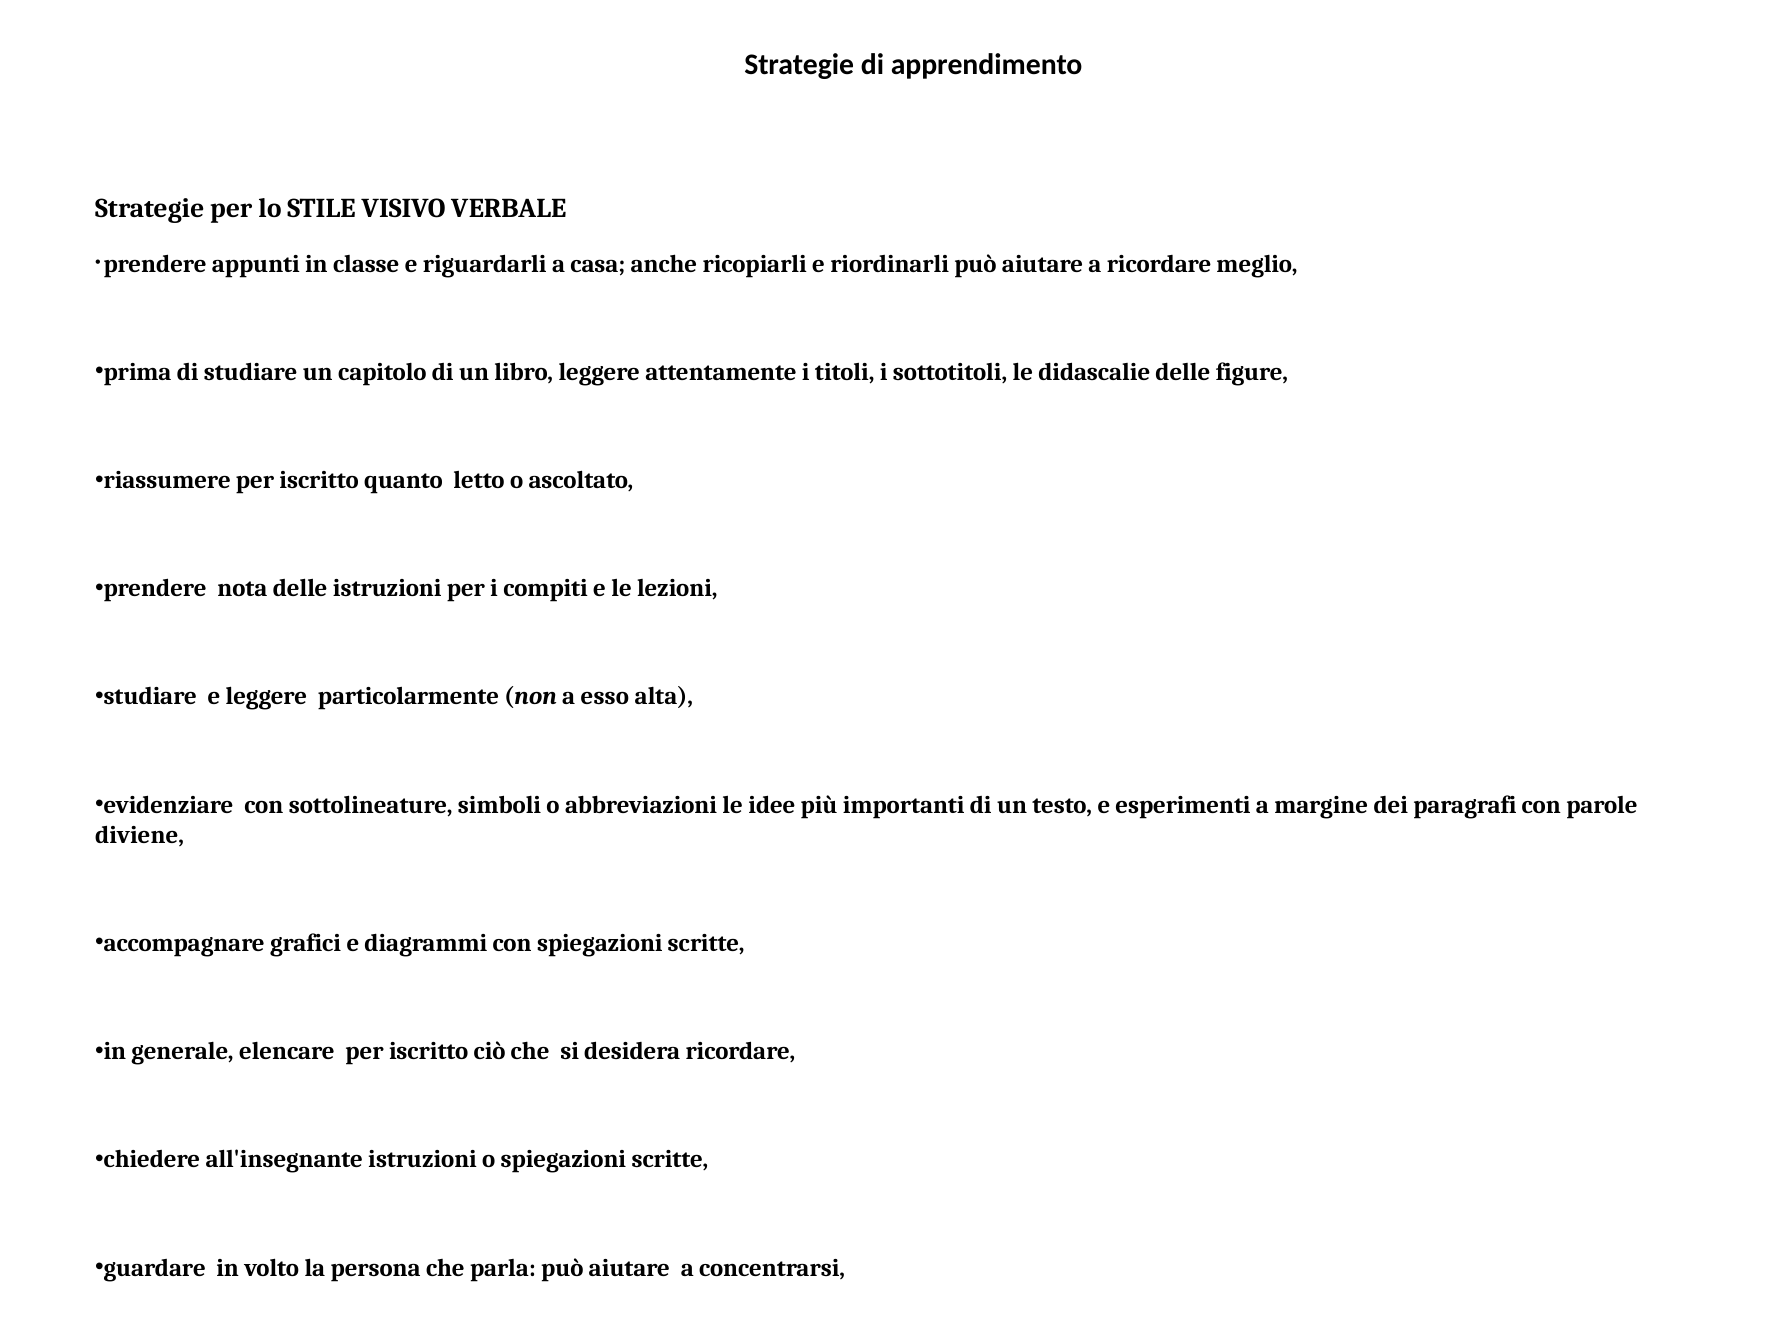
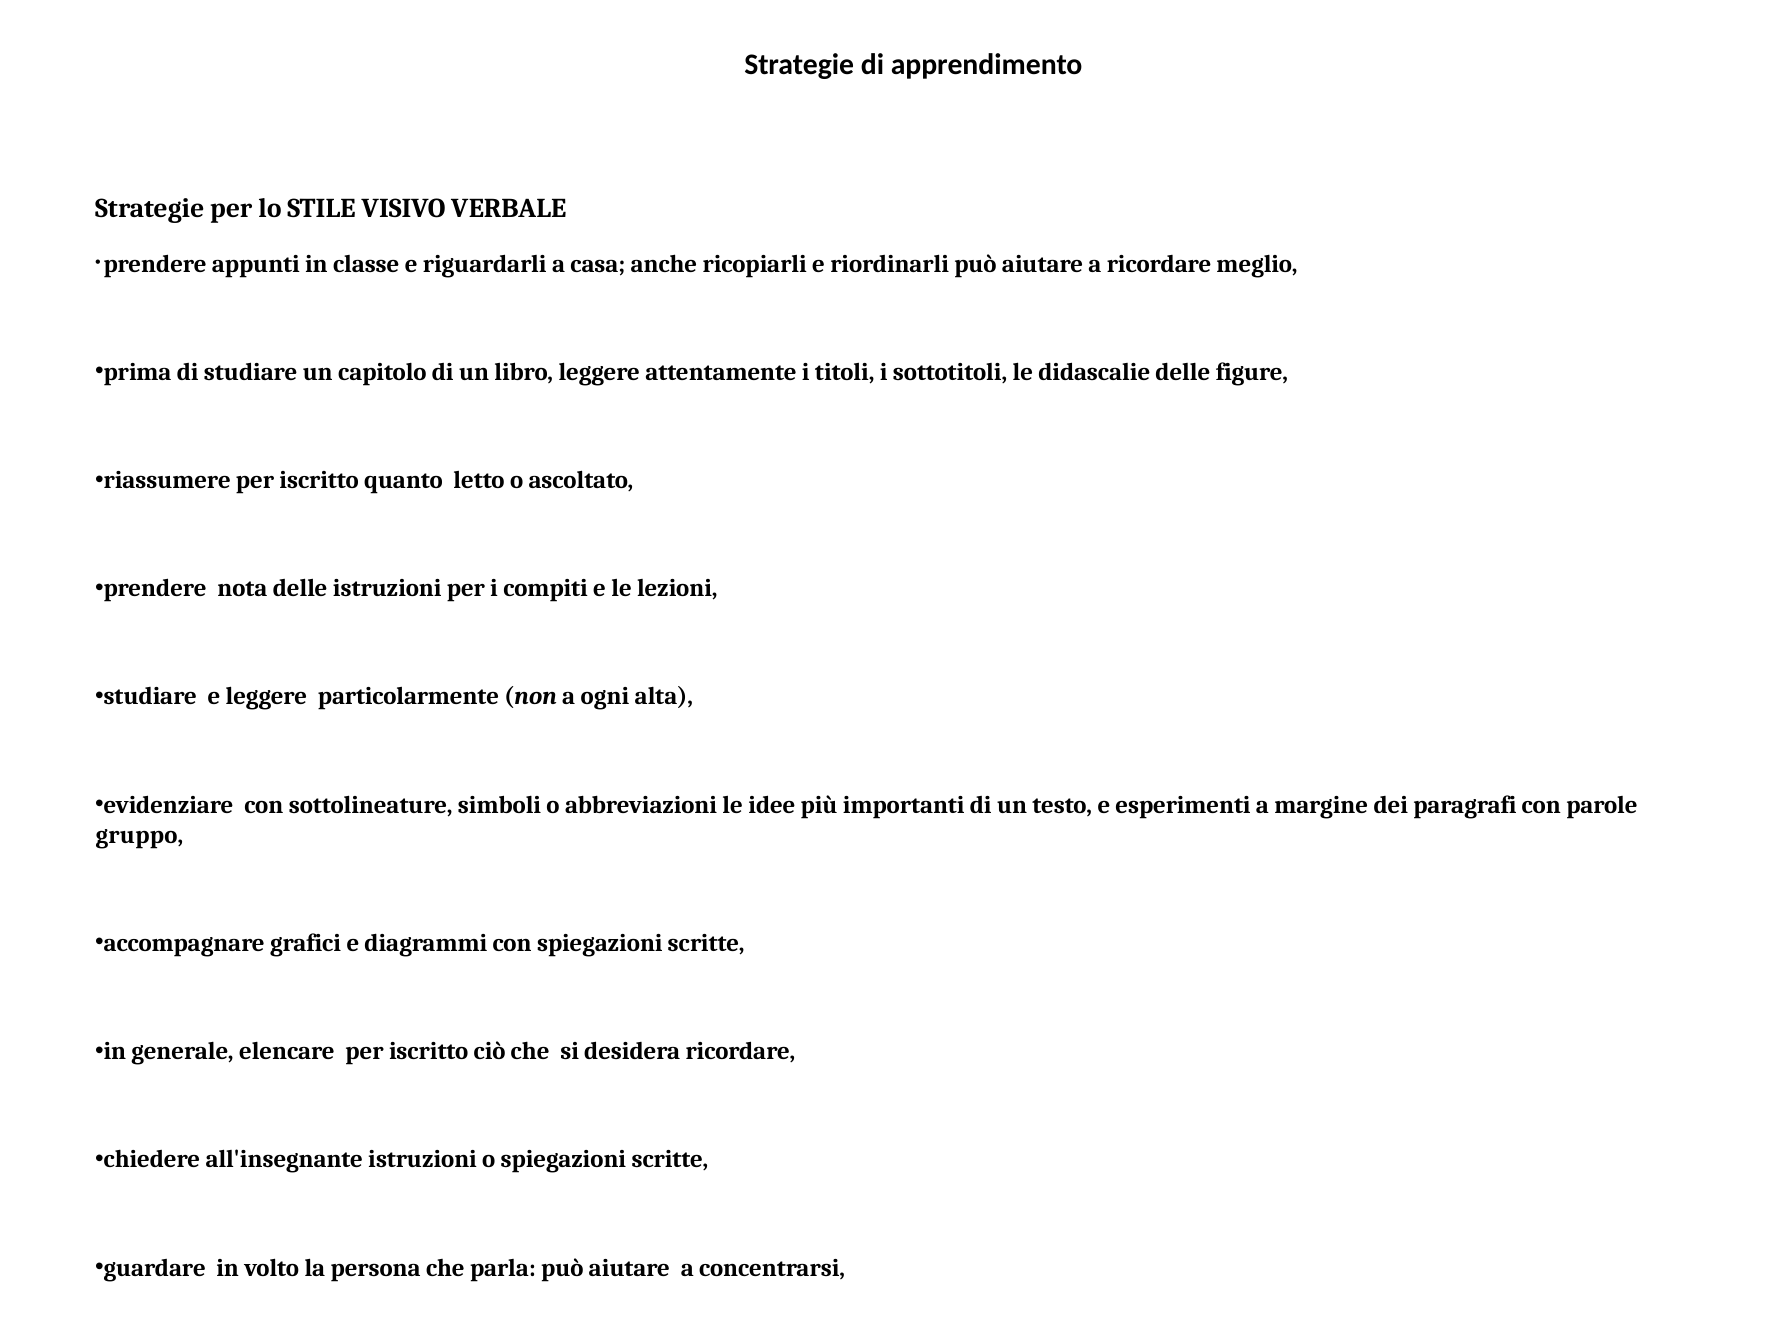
esso: esso -> ogni
diviene: diviene -> gruppo
